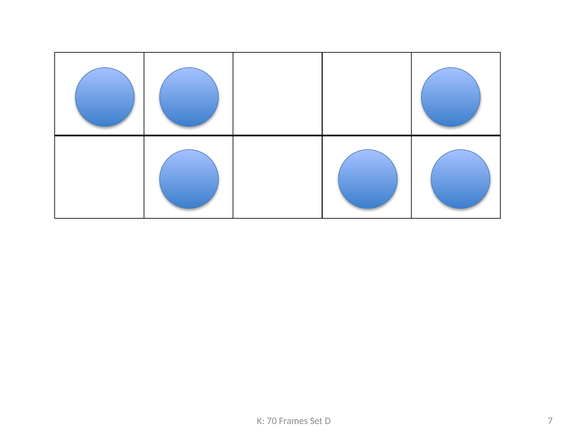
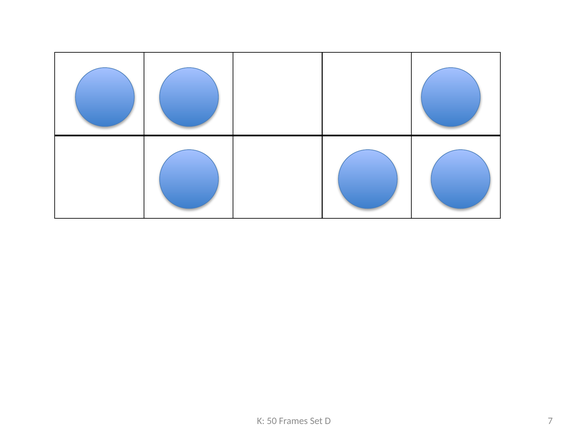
70: 70 -> 50
